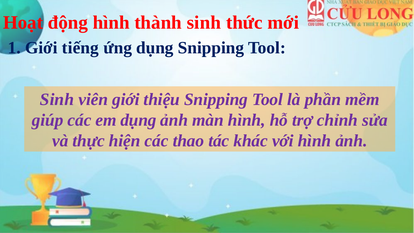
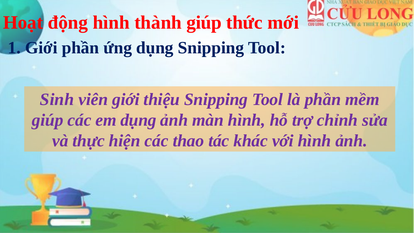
thành sinh: sinh -> giúp
Giới tiếng: tiếng -> phần
